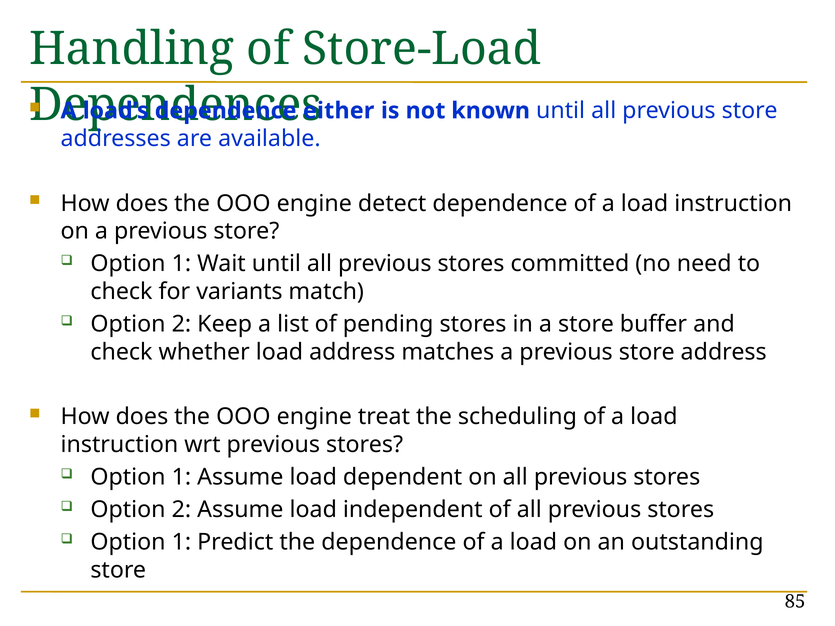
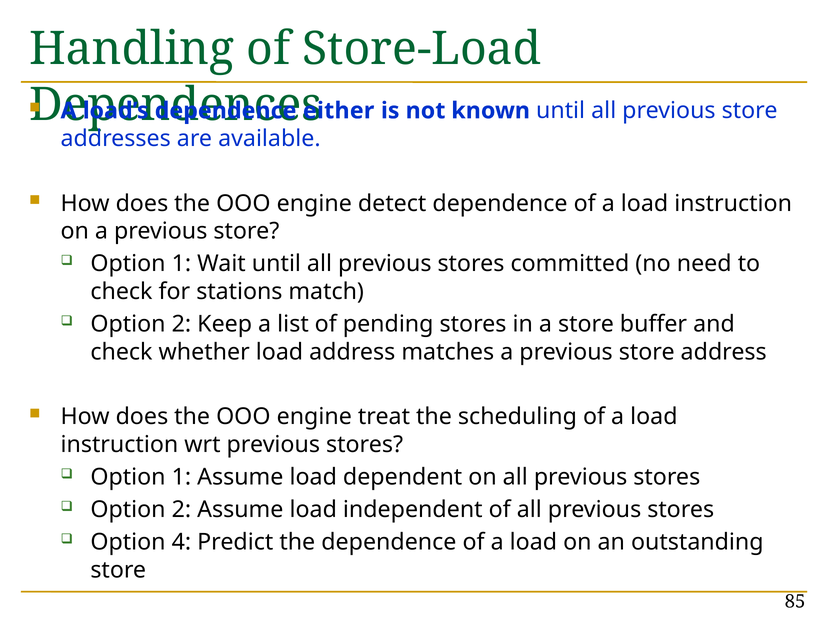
variants: variants -> stations
1 at (181, 542): 1 -> 4
